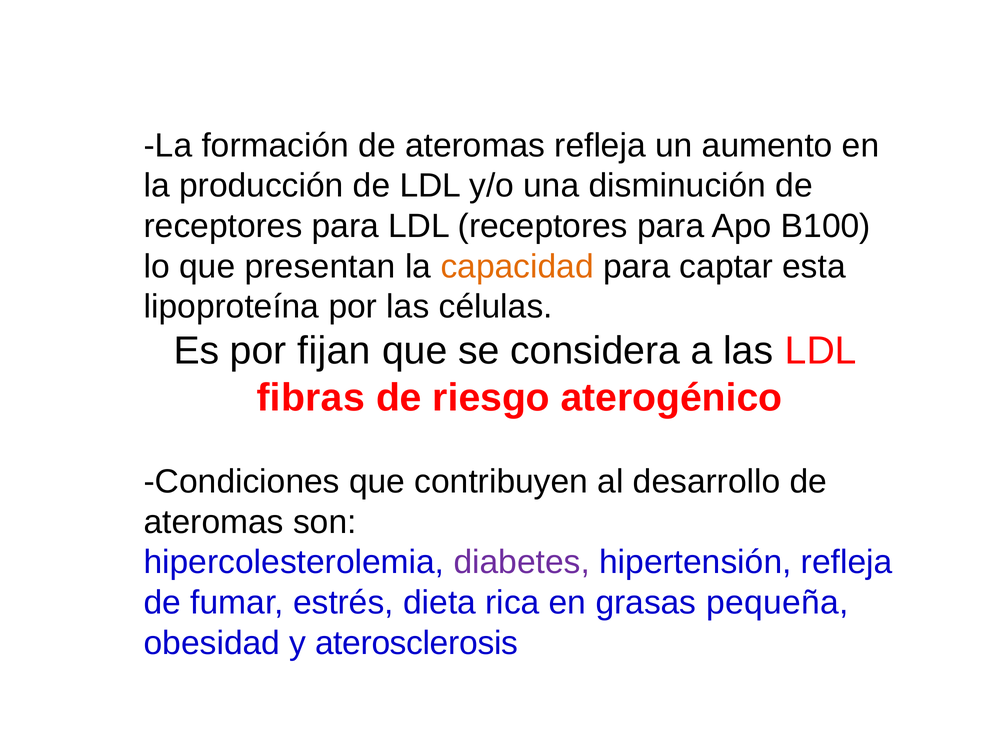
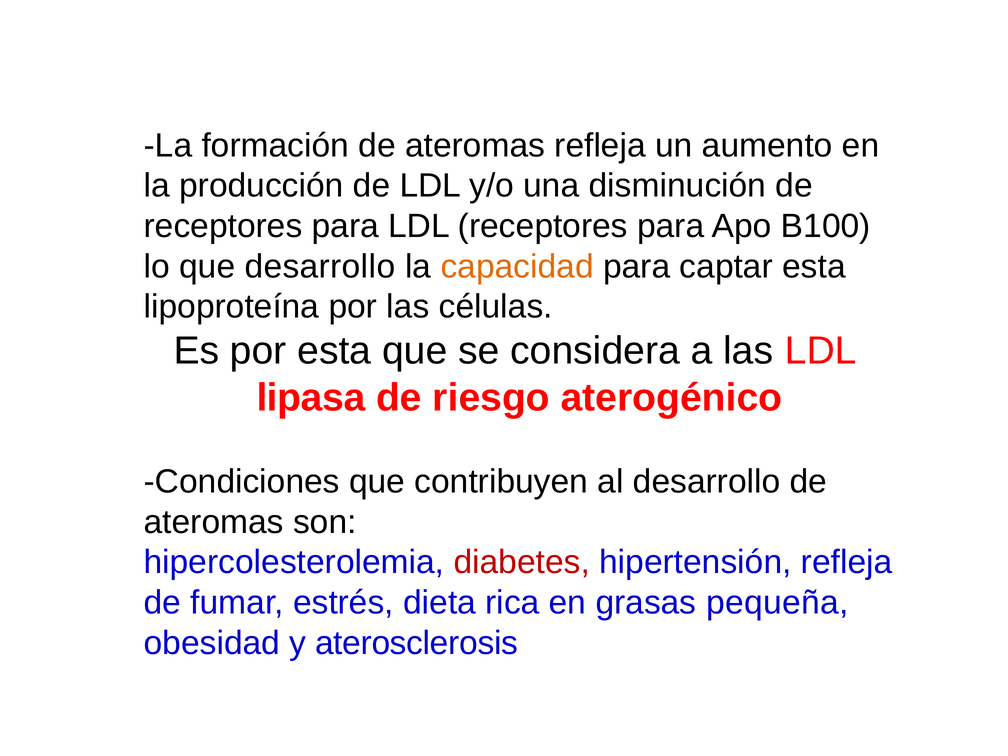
que presentan: presentan -> desarrollo
por fijan: fijan -> esta
fibras: fibras -> lipasa
diabetes colour: purple -> red
